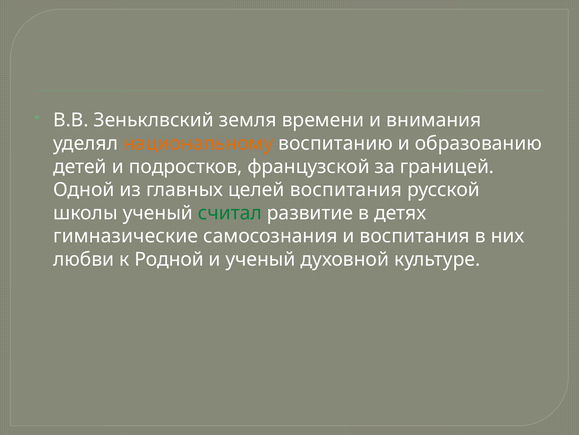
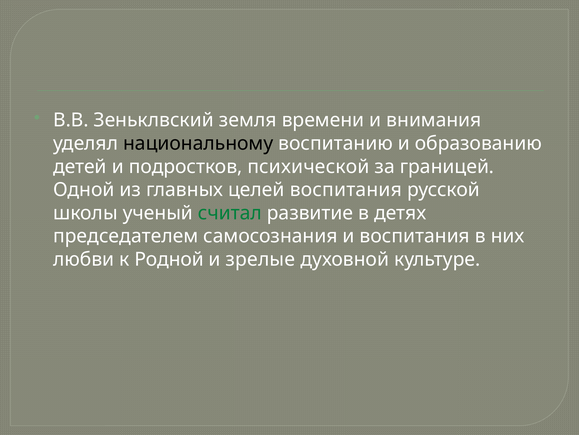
национальному colour: orange -> black
французской: французской -> психической
гимназические: гимназические -> председателем
и ученый: ученый -> зрелые
